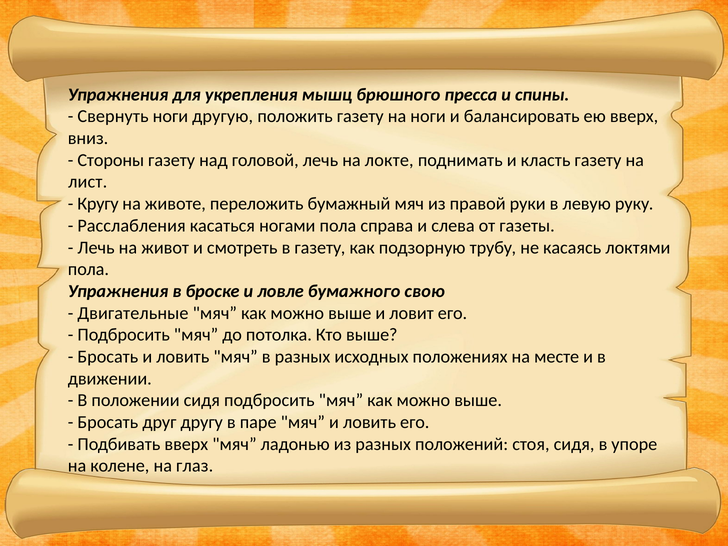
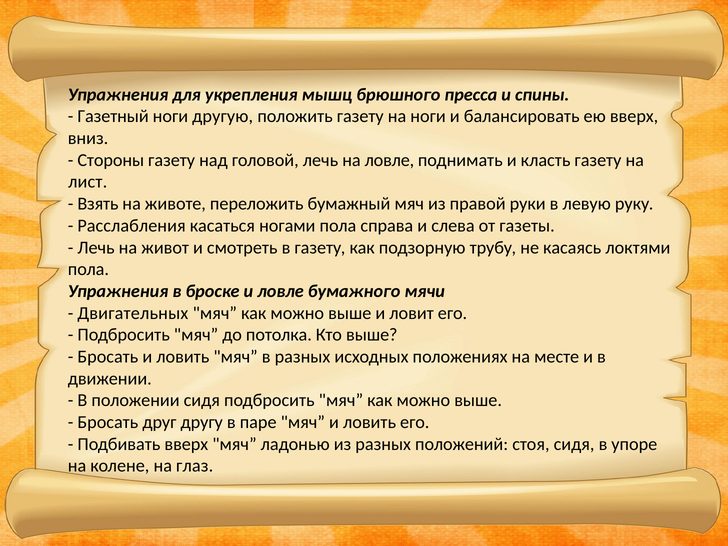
Свернуть: Свернуть -> Газетный
на локте: локте -> ловле
Кругу: Кругу -> Взять
свою: свою -> мячи
Двигательные: Двигательные -> Двигательных
